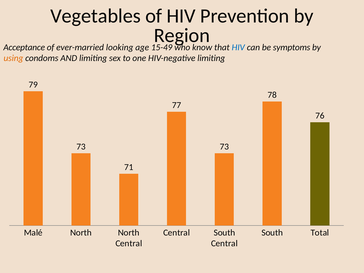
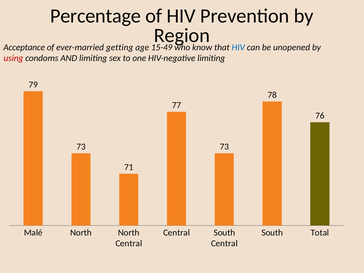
Vegetables: Vegetables -> Percentage
looking: looking -> getting
symptoms: symptoms -> unopened
using colour: orange -> red
